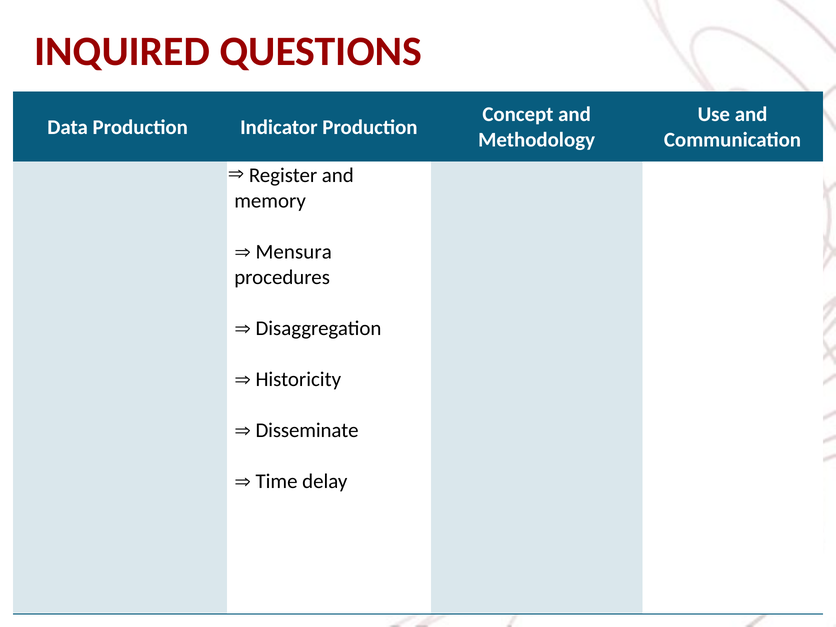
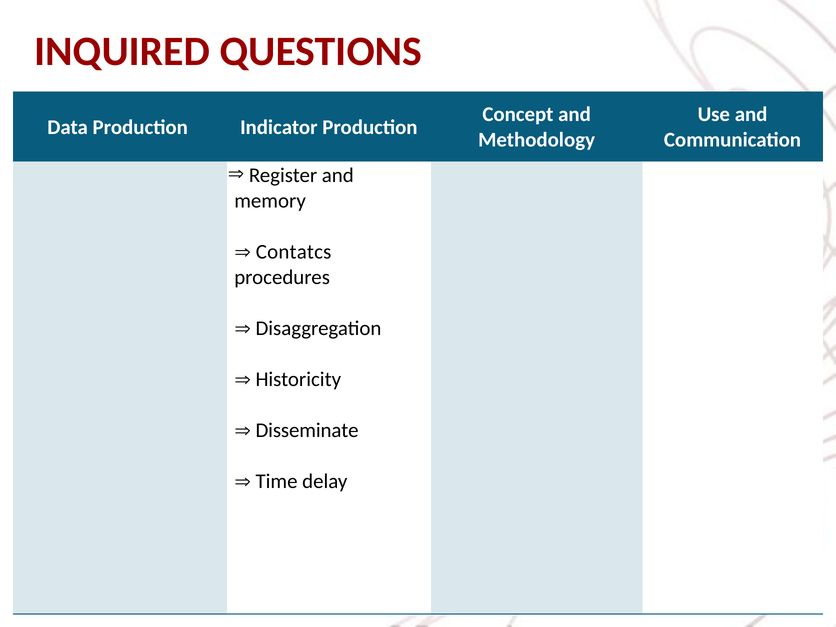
Mensura: Mensura -> Contatcs
